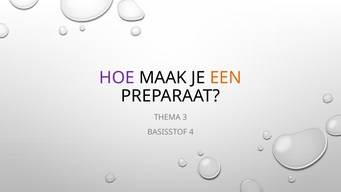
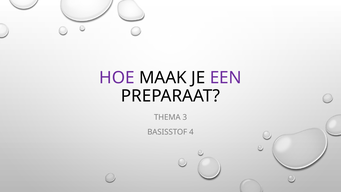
EEN colour: orange -> purple
